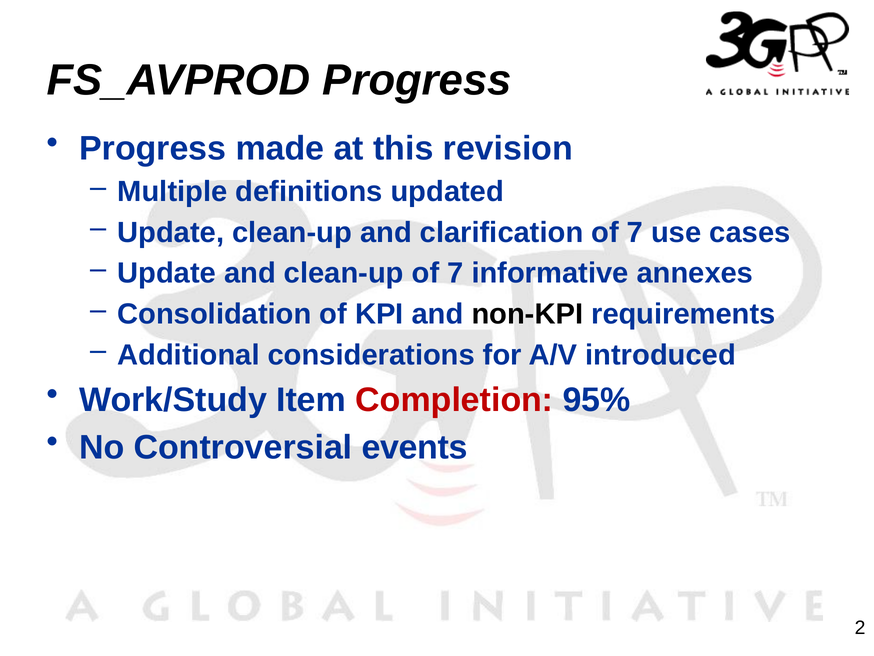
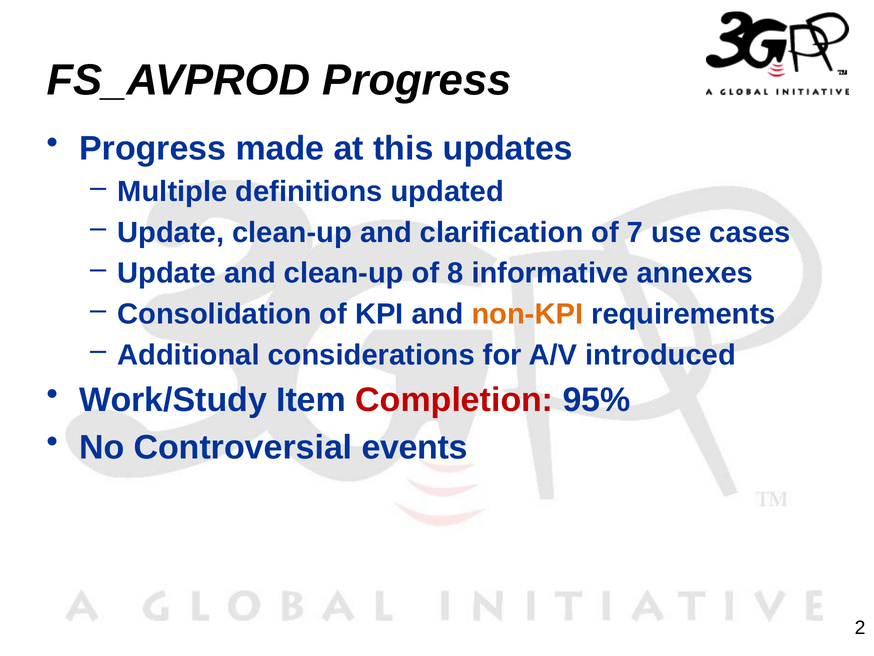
revision: revision -> updates
clean-up of 7: 7 -> 8
non-KPI colour: black -> orange
